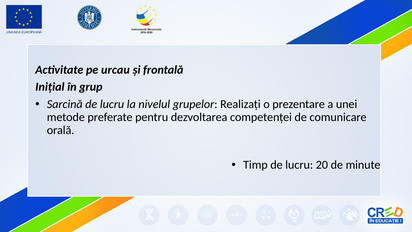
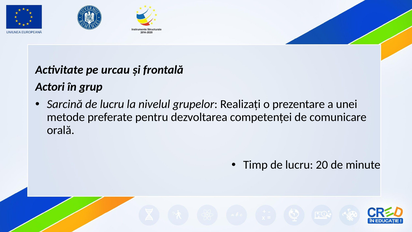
Inițial: Inițial -> Actori
